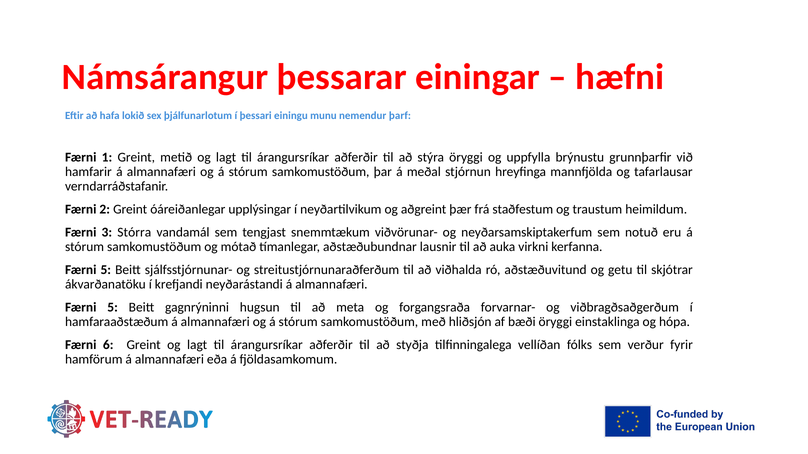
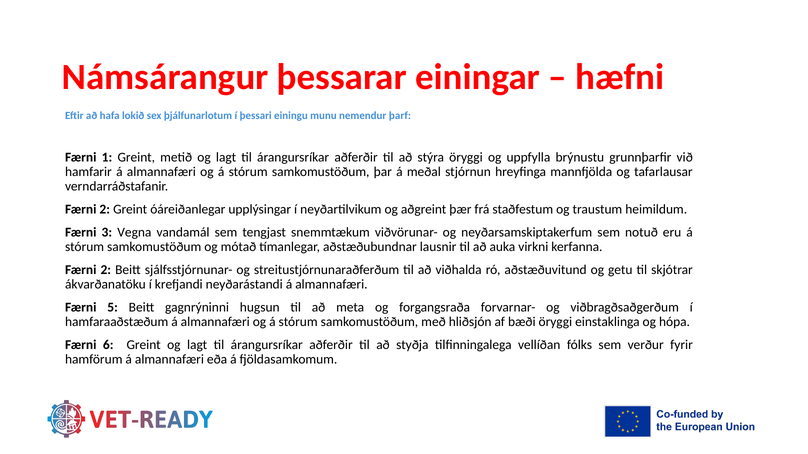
Stórra: Stórra -> Vegna
5 at (106, 270): 5 -> 2
